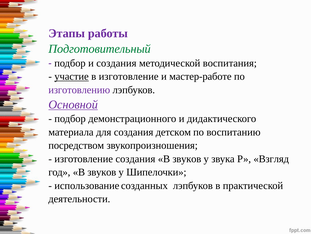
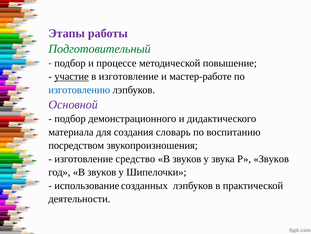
и создания: создания -> процессе
воспитания: воспитания -> повышение
изготовлению colour: purple -> blue
Основной underline: present -> none
детском: детском -> словарь
изготовление создания: создания -> средство
Р Взгляд: Взгляд -> Звуков
